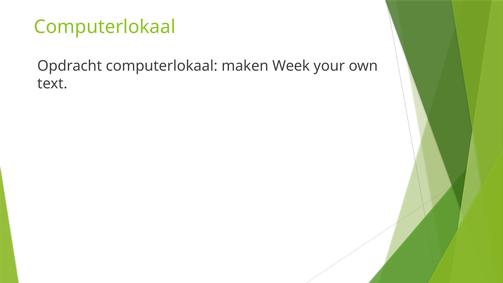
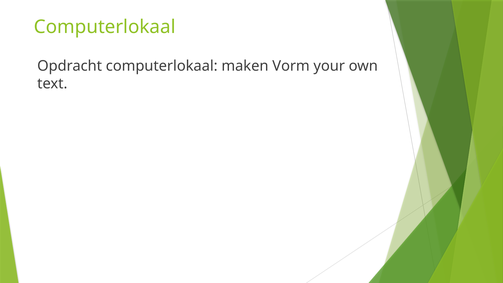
Week: Week -> Vorm
